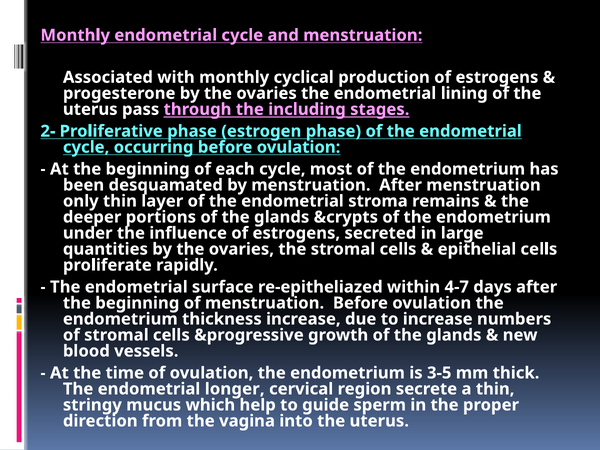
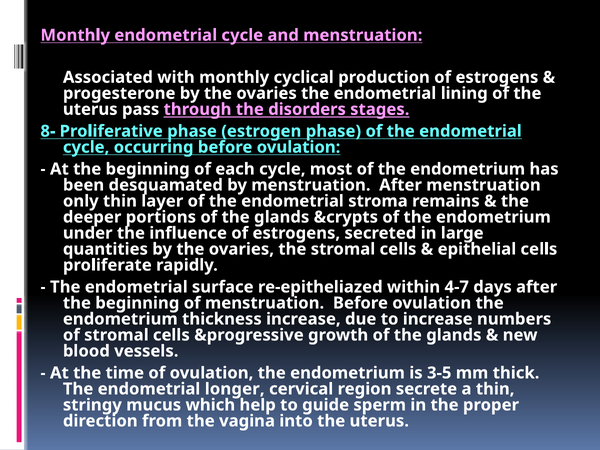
including: including -> disorders
2-: 2- -> 8-
